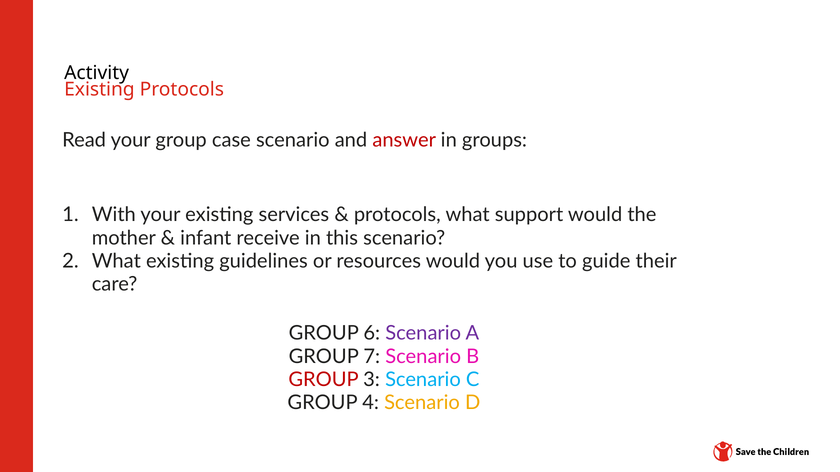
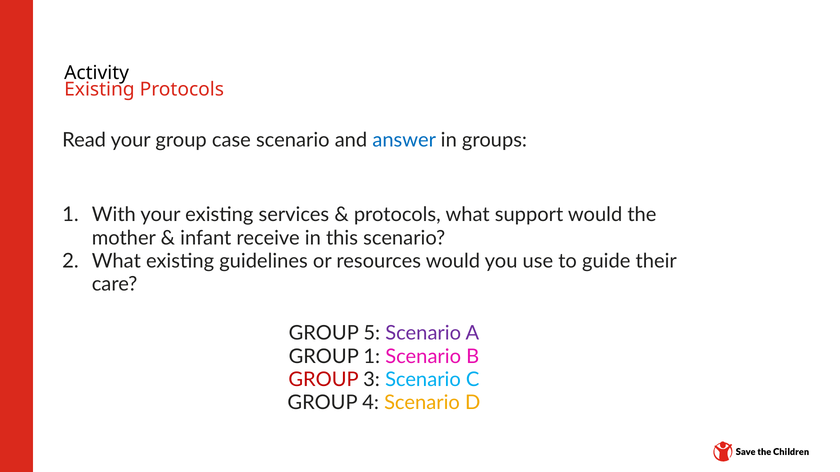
answer colour: red -> blue
6: 6 -> 5
GROUP 7: 7 -> 1
